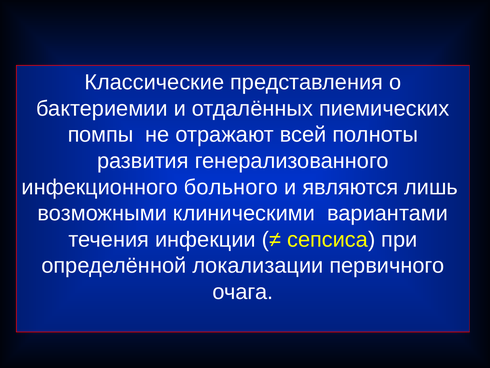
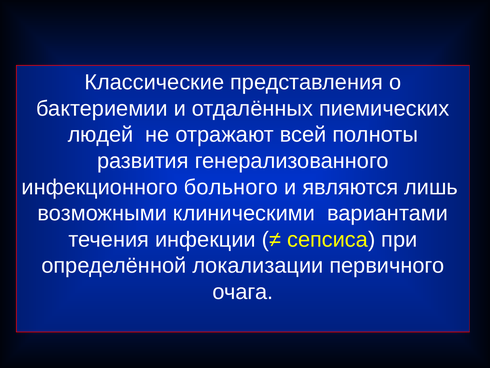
помпы: помпы -> людей
